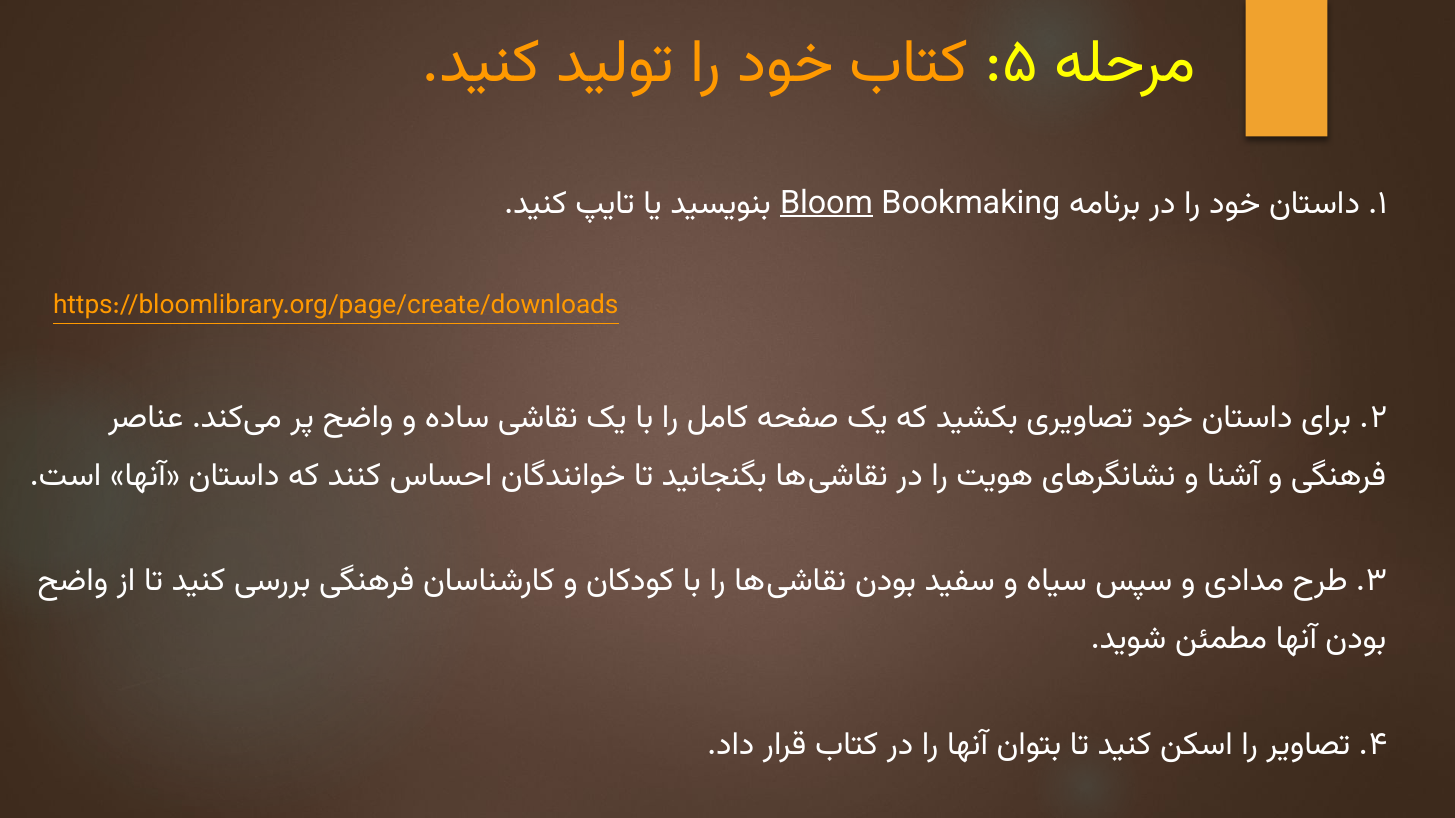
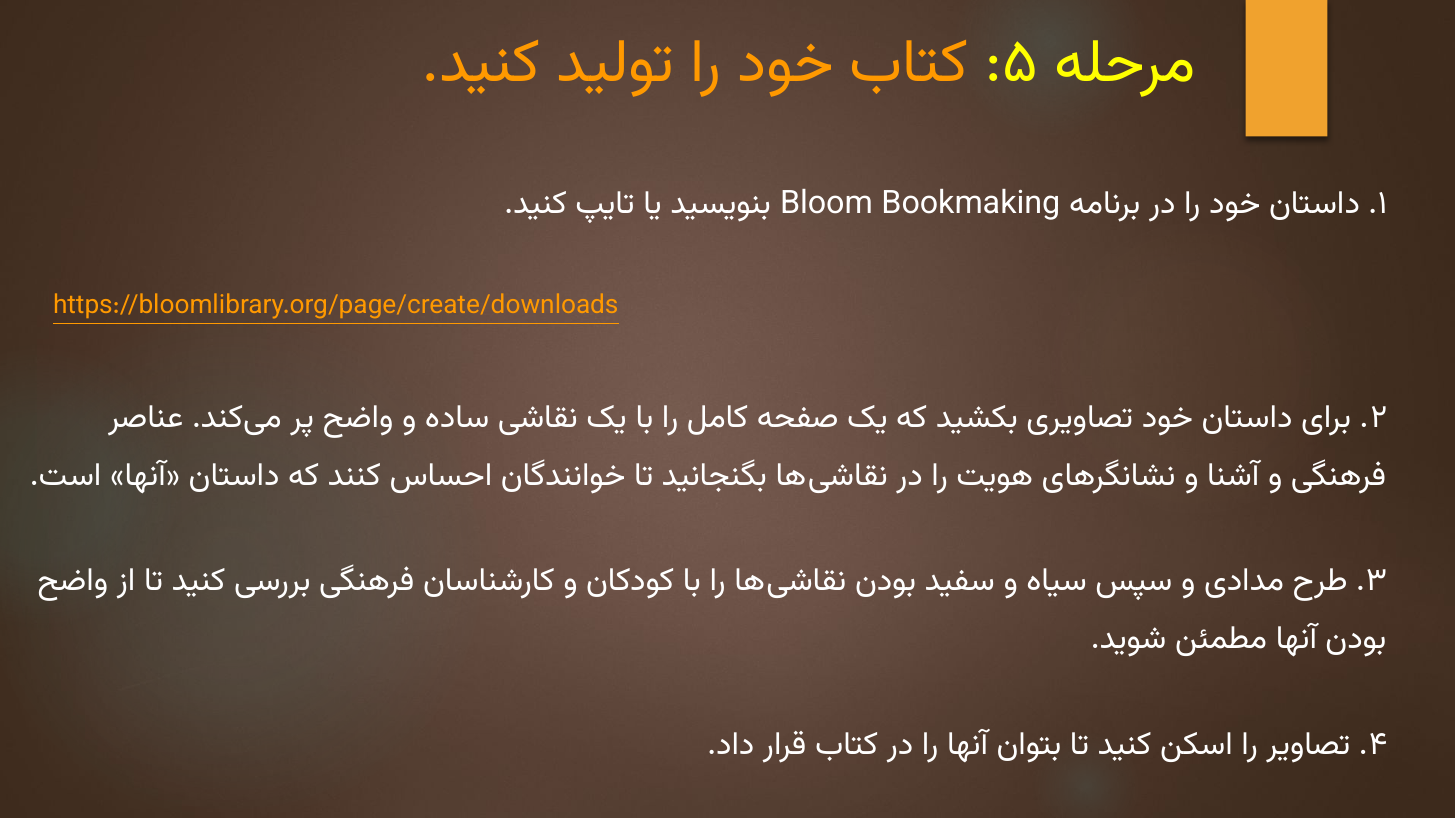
Bloom underline: present -> none
